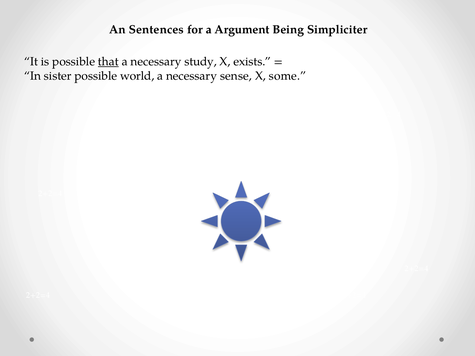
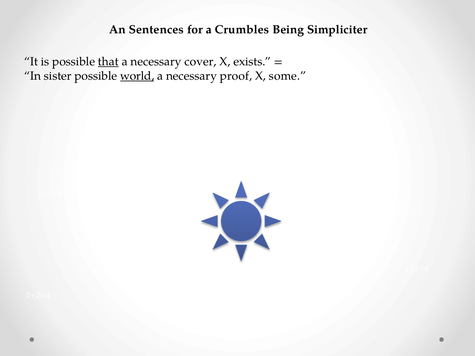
Argument: Argument -> Crumbles
study: study -> cover
world underline: none -> present
sense: sense -> proof
